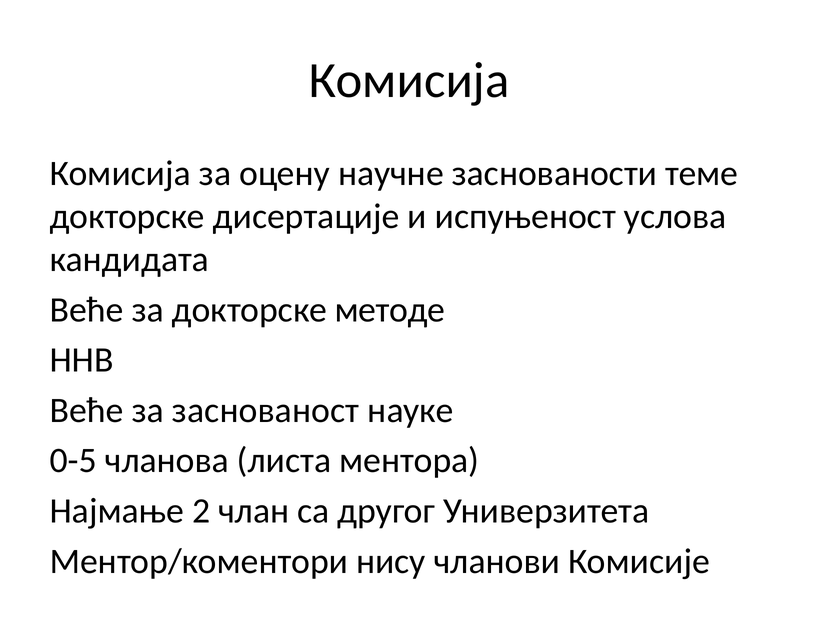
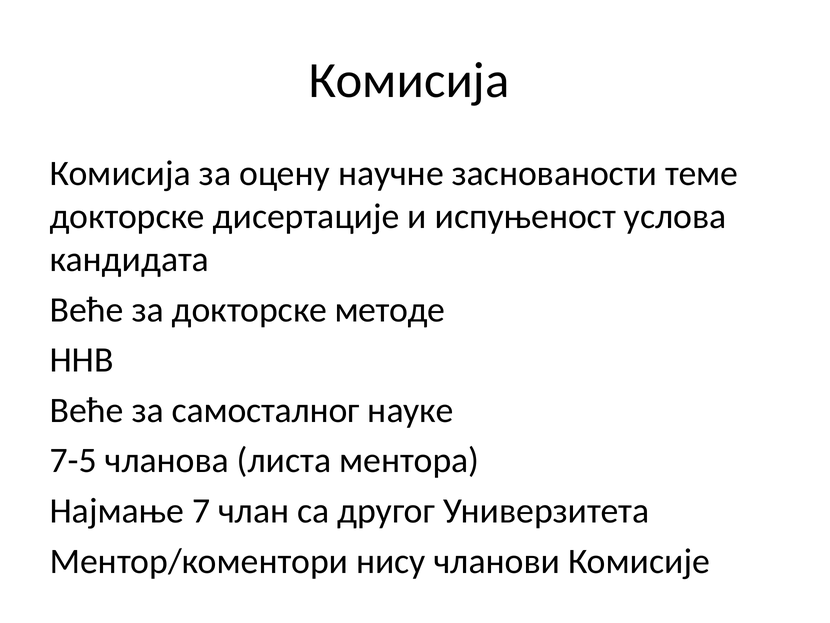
заснованост: заснованост -> самосталног
0-5: 0-5 -> 7-5
2: 2 -> 7
